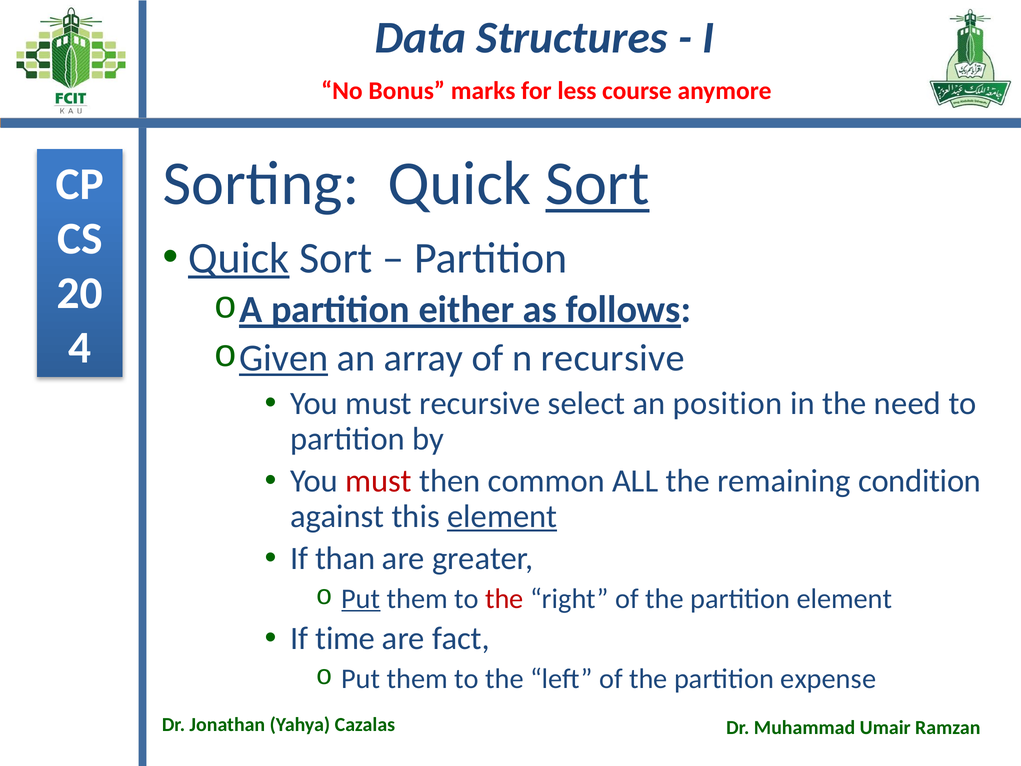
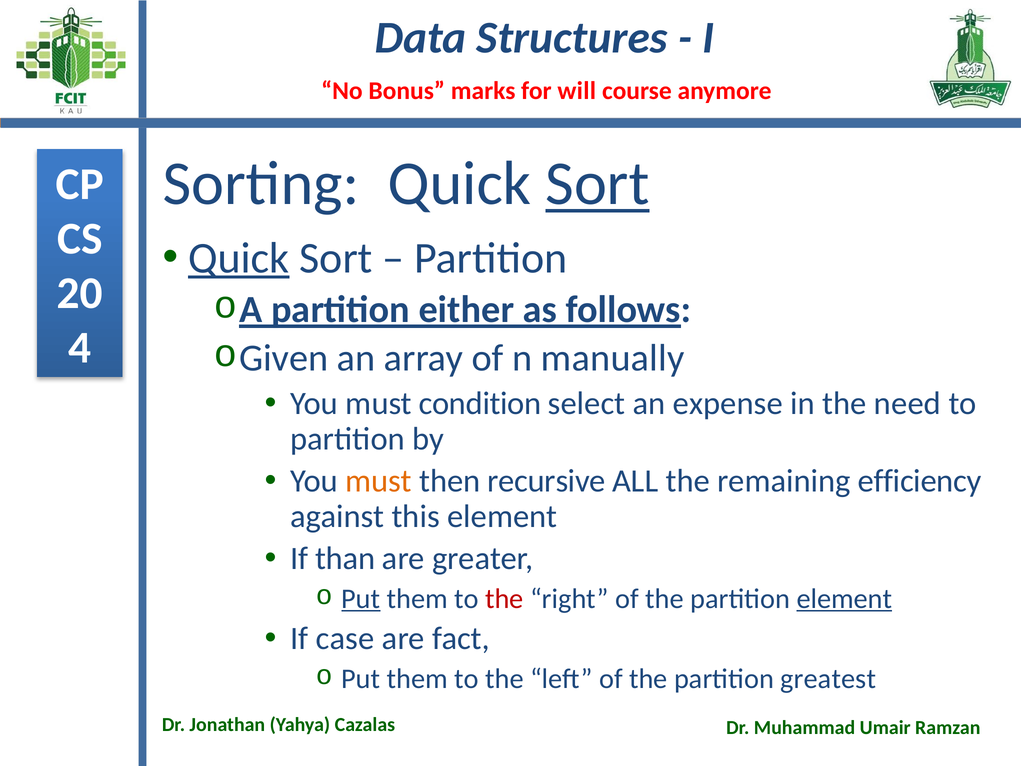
less: less -> will
Given underline: present -> none
n recursive: recursive -> manually
must recursive: recursive -> condition
position: position -> expense
must at (379, 481) colour: red -> orange
common: common -> recursive
condition: condition -> efficiency
element at (502, 516) underline: present -> none
element at (844, 598) underline: none -> present
time: time -> case
expense: expense -> greatest
